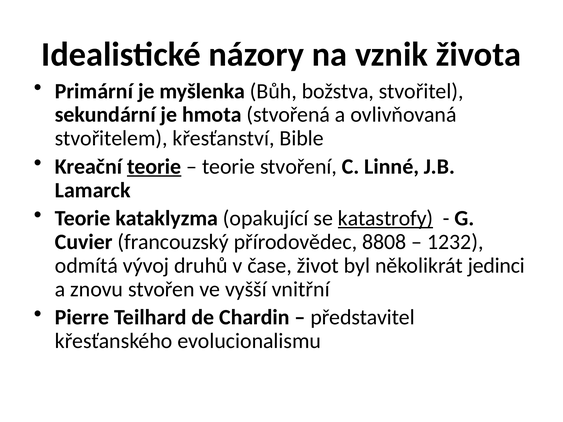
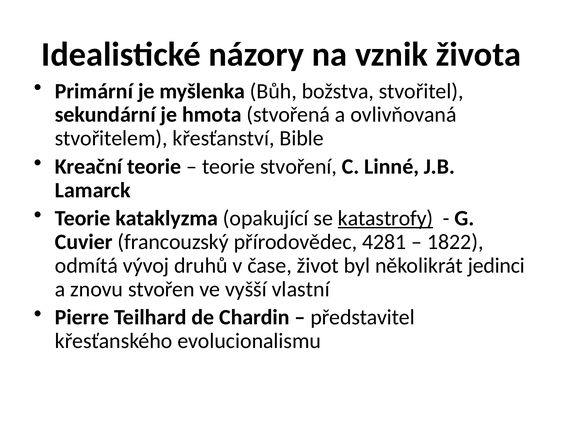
teorie at (154, 167) underline: present -> none
8808: 8808 -> 4281
1232: 1232 -> 1822
vnitřní: vnitřní -> vlastní
